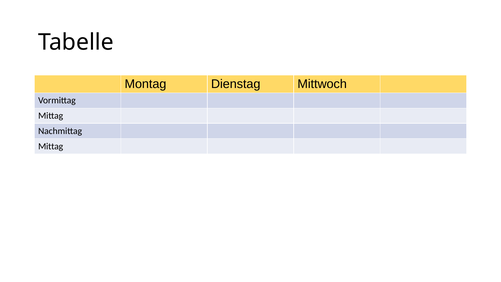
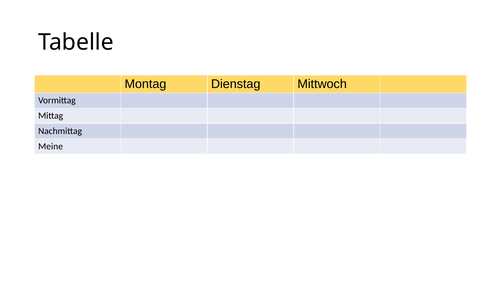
Mittag at (51, 146): Mittag -> Meine
